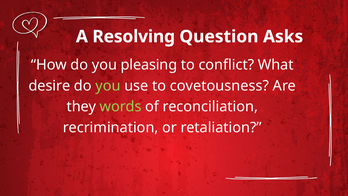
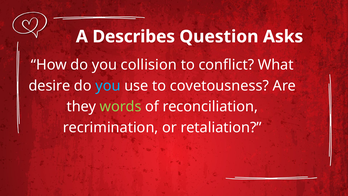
Resolving: Resolving -> Describes
pleasing: pleasing -> collision
you at (108, 86) colour: light green -> light blue
